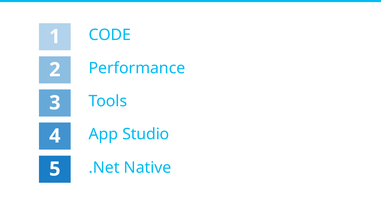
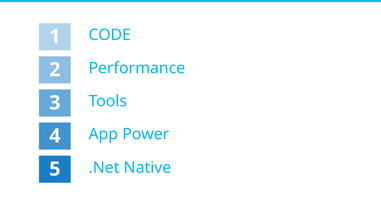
Studio: Studio -> Power
